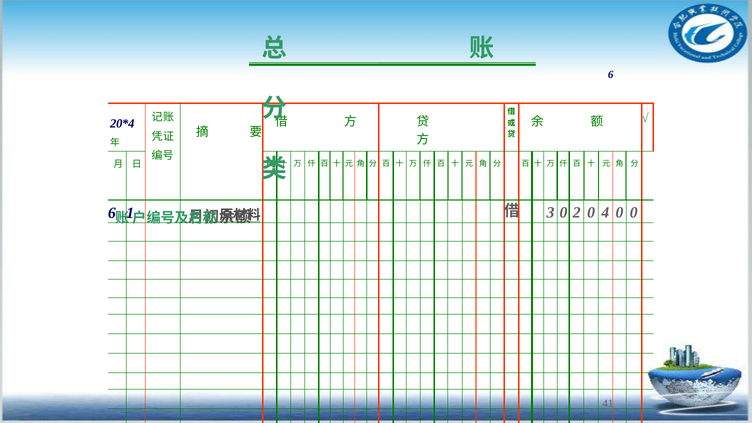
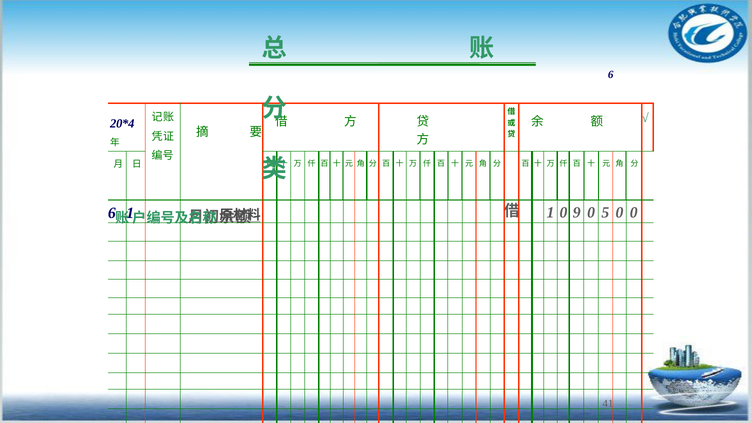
3 at (551, 212): 3 -> 1
2: 2 -> 9
4: 4 -> 5
